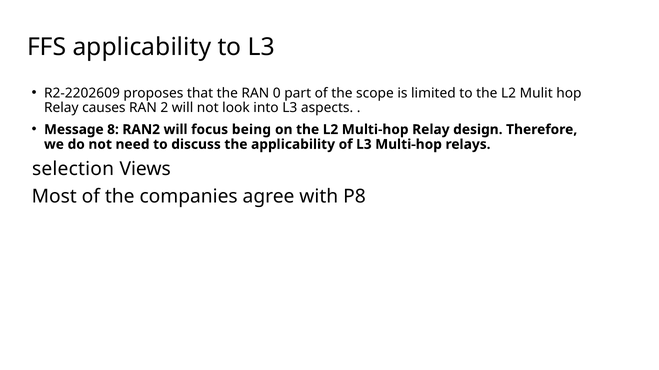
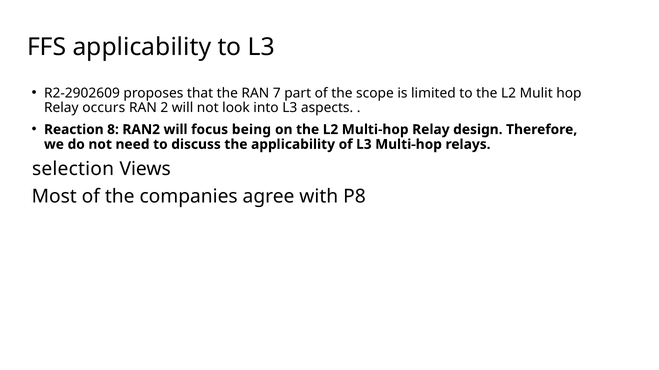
R2-2202609: R2-2202609 -> R2-2902609
0: 0 -> 7
causes: causes -> occurs
Message: Message -> Reaction
